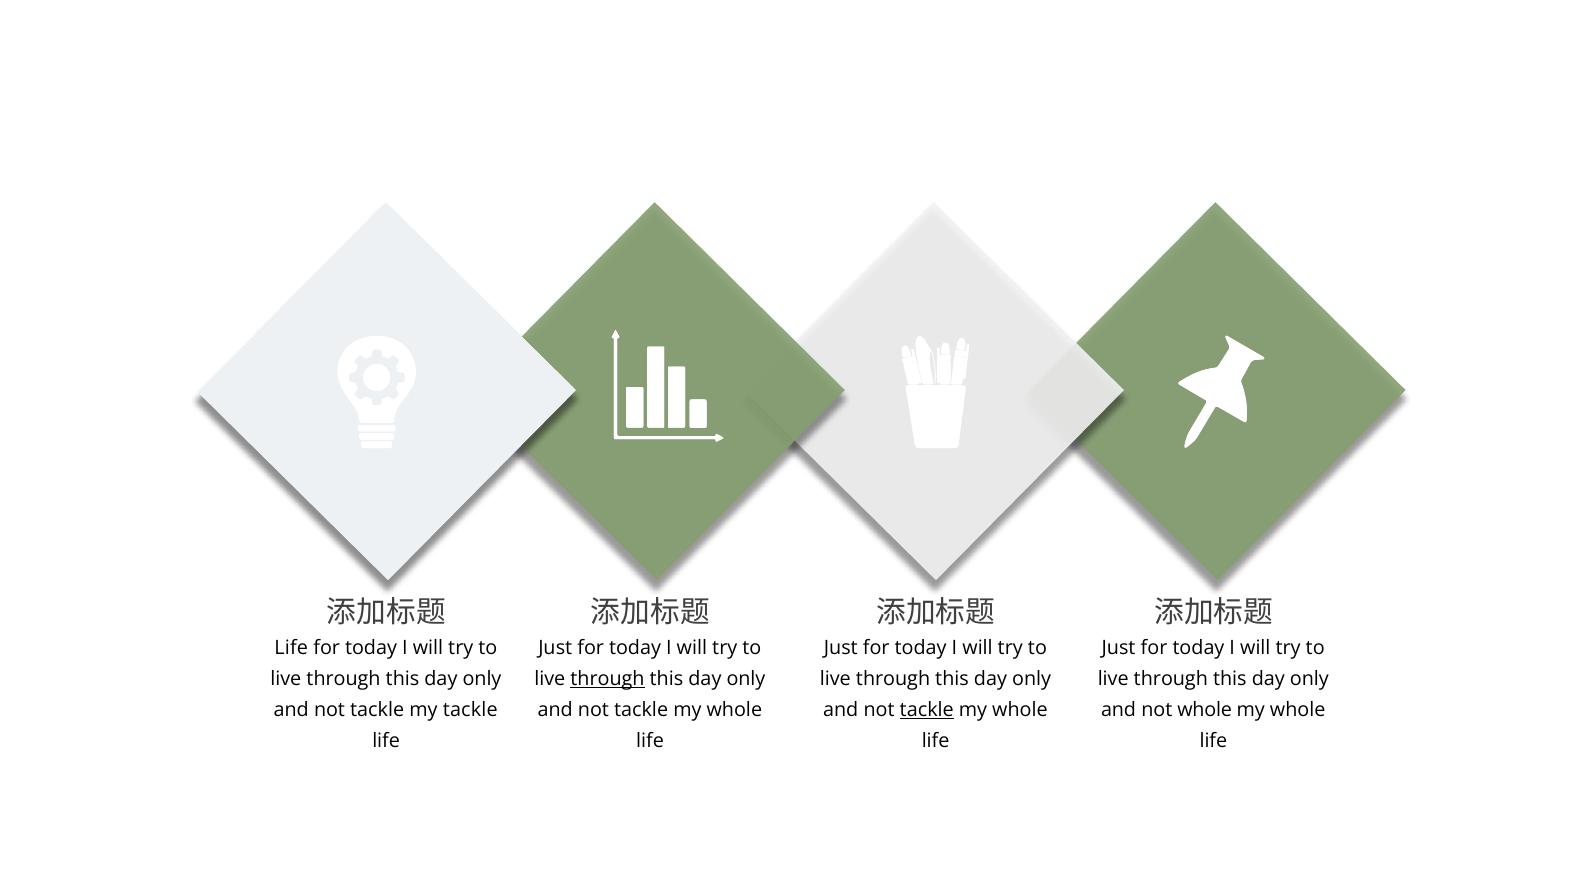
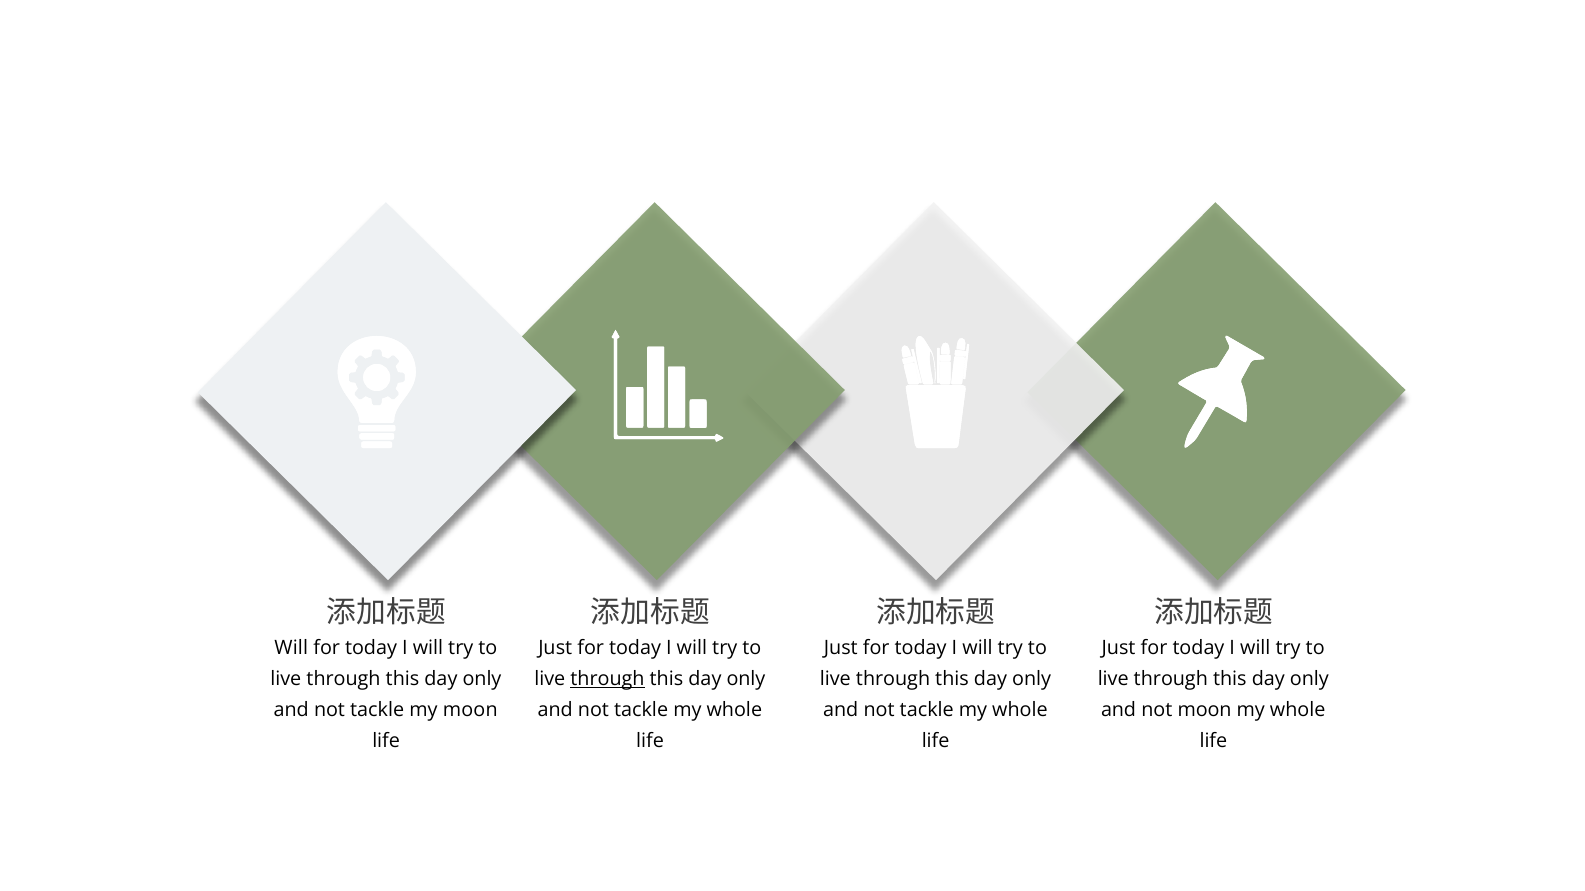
Life at (291, 648): Life -> Will
my tackle: tackle -> moon
tackle at (927, 710) underline: present -> none
not whole: whole -> moon
